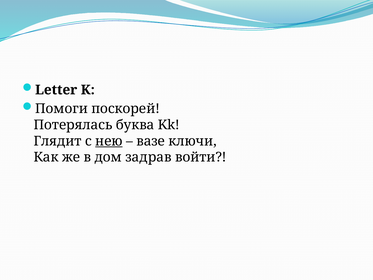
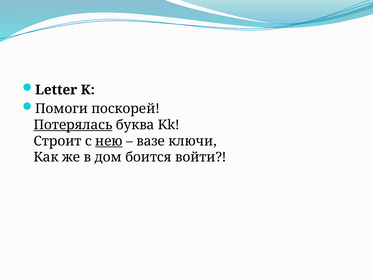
Потерялась underline: none -> present
Глядит: Глядит -> Строит
задрав: задрав -> боится
